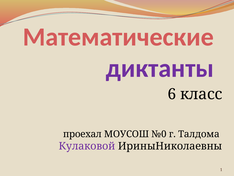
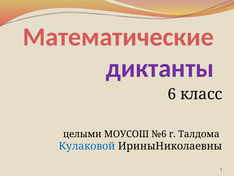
проехал: проехал -> целыми
№0: №0 -> №6
Кулаковой colour: purple -> blue
